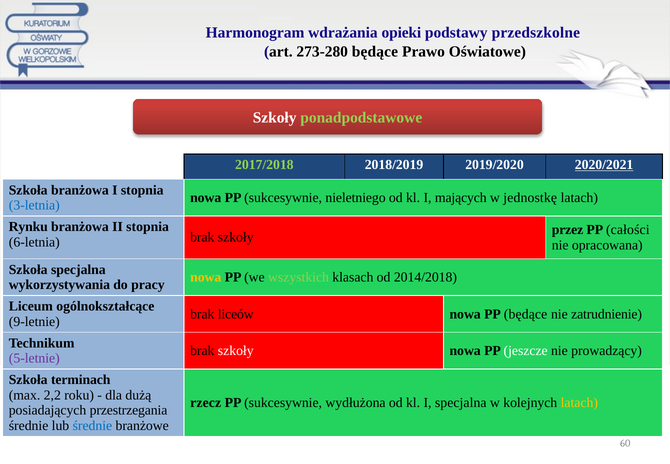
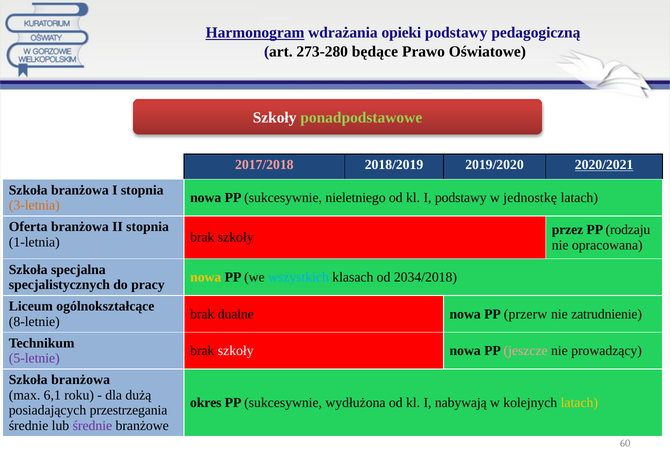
Harmonogram underline: none -> present
przedszkolne: przedszkolne -> pedagogiczną
2017/2018 colour: light green -> pink
I mających: mających -> podstawy
3-letnia colour: blue -> orange
Rynku: Rynku -> Oferta
całości: całości -> rodzaju
6-letnia: 6-letnia -> 1-letnia
wszystkich colour: light green -> light blue
2014/2018: 2014/2018 -> 2034/2018
wykorzystywania: wykorzystywania -> specjalistycznych
liceów: liceów -> dualne
PP będące: będące -> przerw
9-letnie: 9-letnie -> 8-letnie
jeszcze colour: white -> pink
terminach at (81, 380): terminach -> branżowa
2,2: 2,2 -> 6,1
rzecz: rzecz -> okres
I specjalna: specjalna -> nabywają
średnie at (92, 426) colour: blue -> purple
